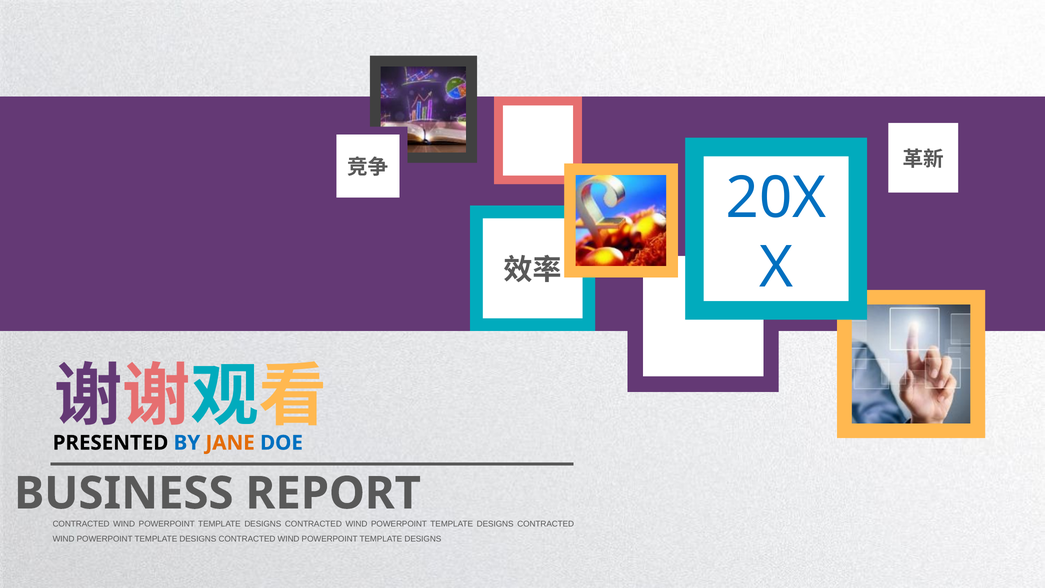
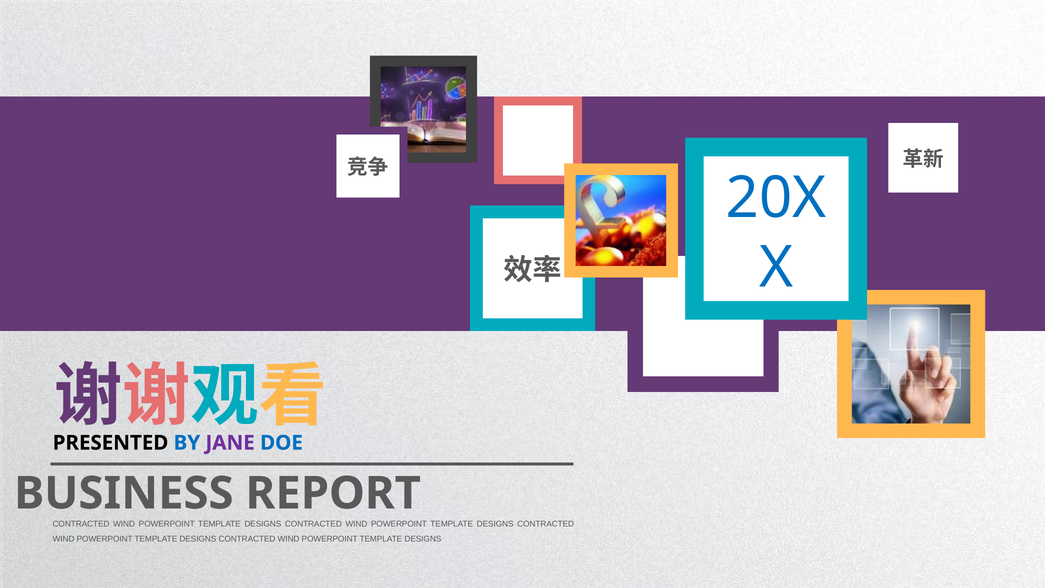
JANE colour: orange -> purple
